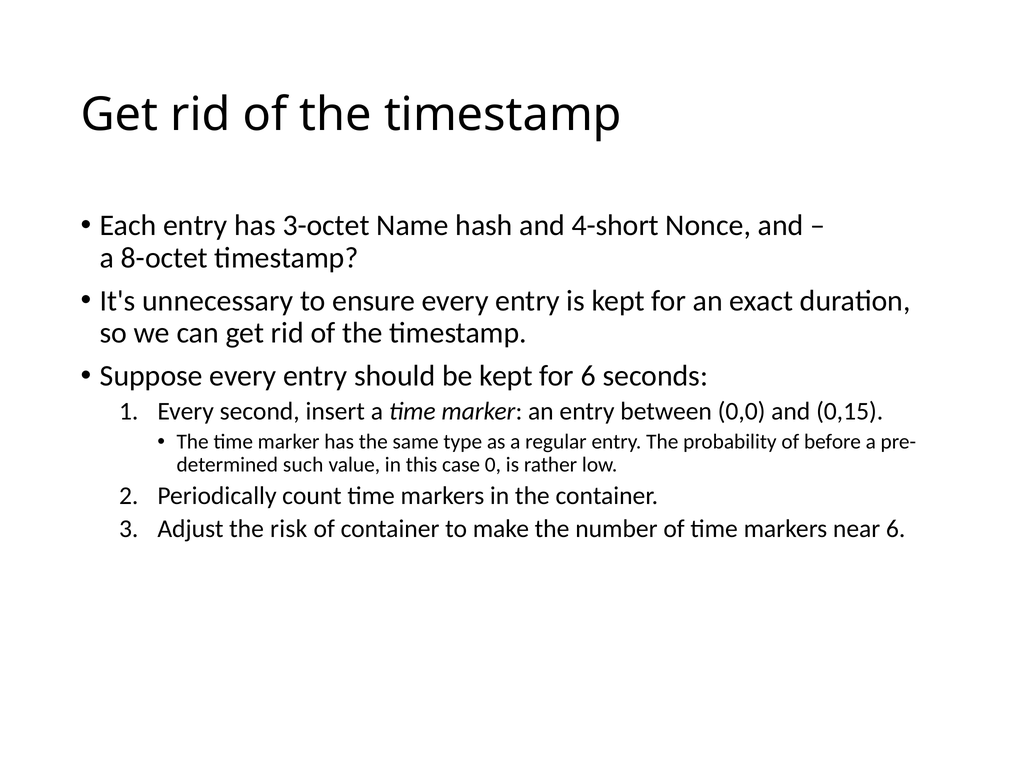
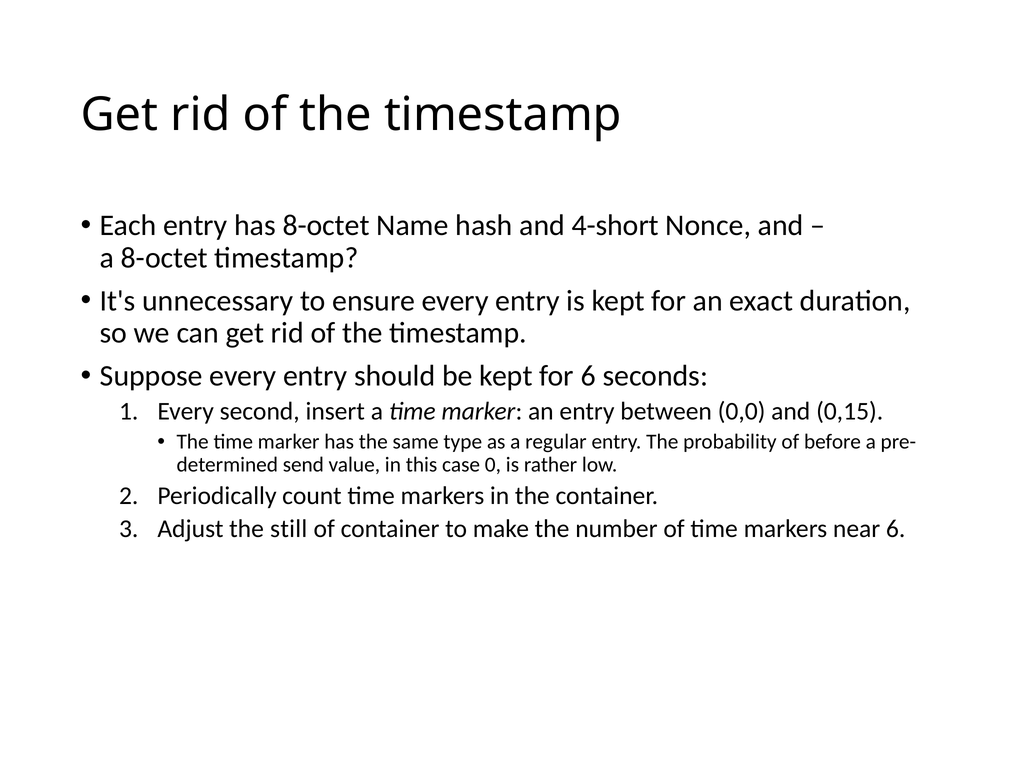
has 3-octet: 3-octet -> 8-octet
such: such -> send
risk: risk -> still
